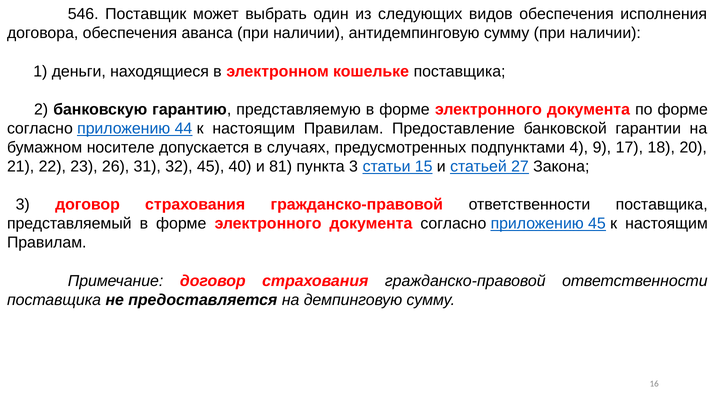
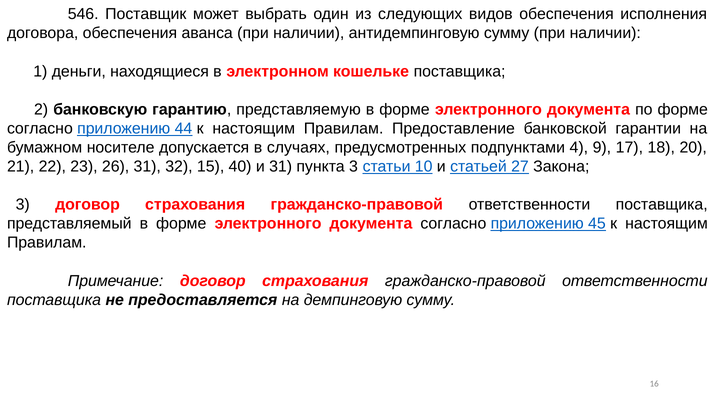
32 45: 45 -> 15
и 81: 81 -> 31
15: 15 -> 10
